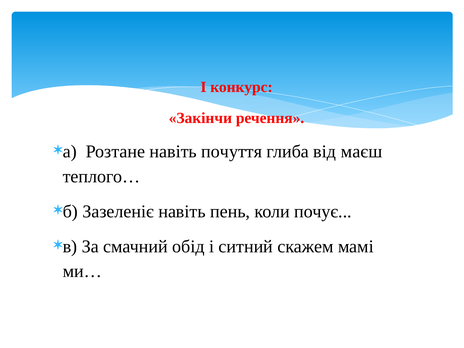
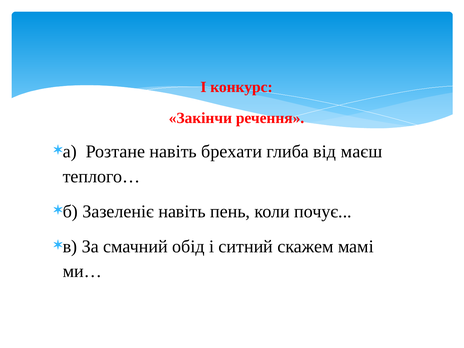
почуття: почуття -> брехати
